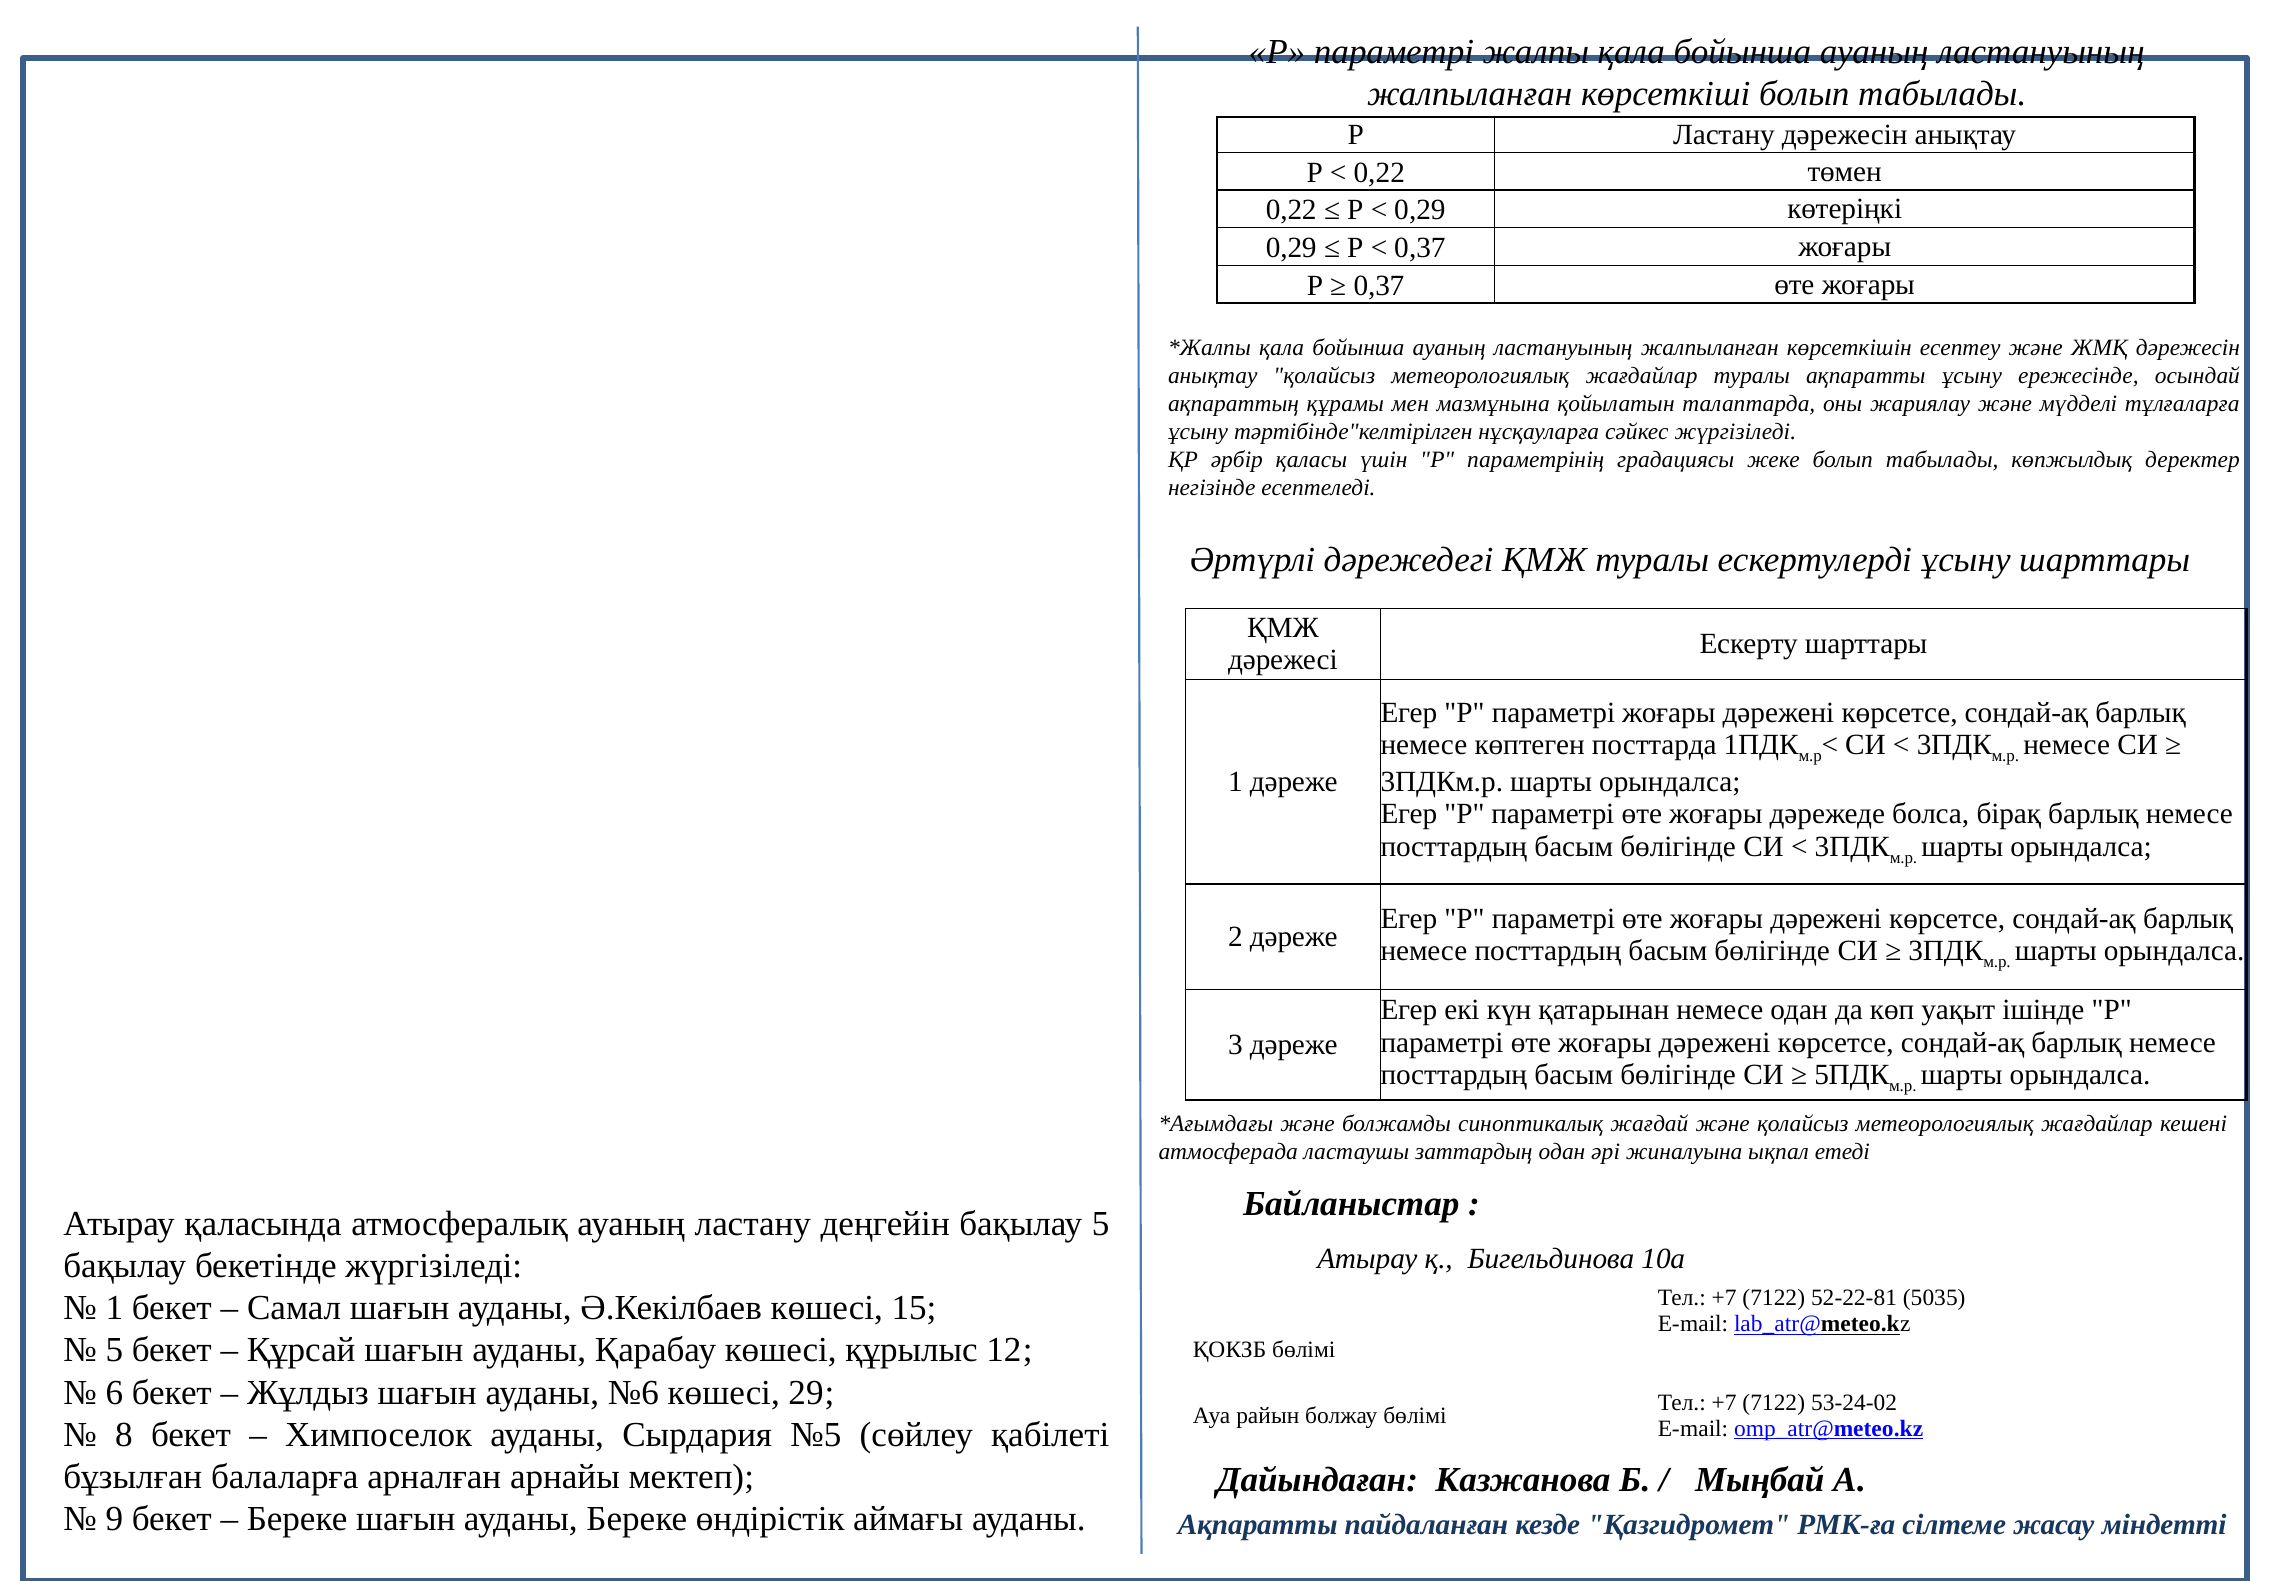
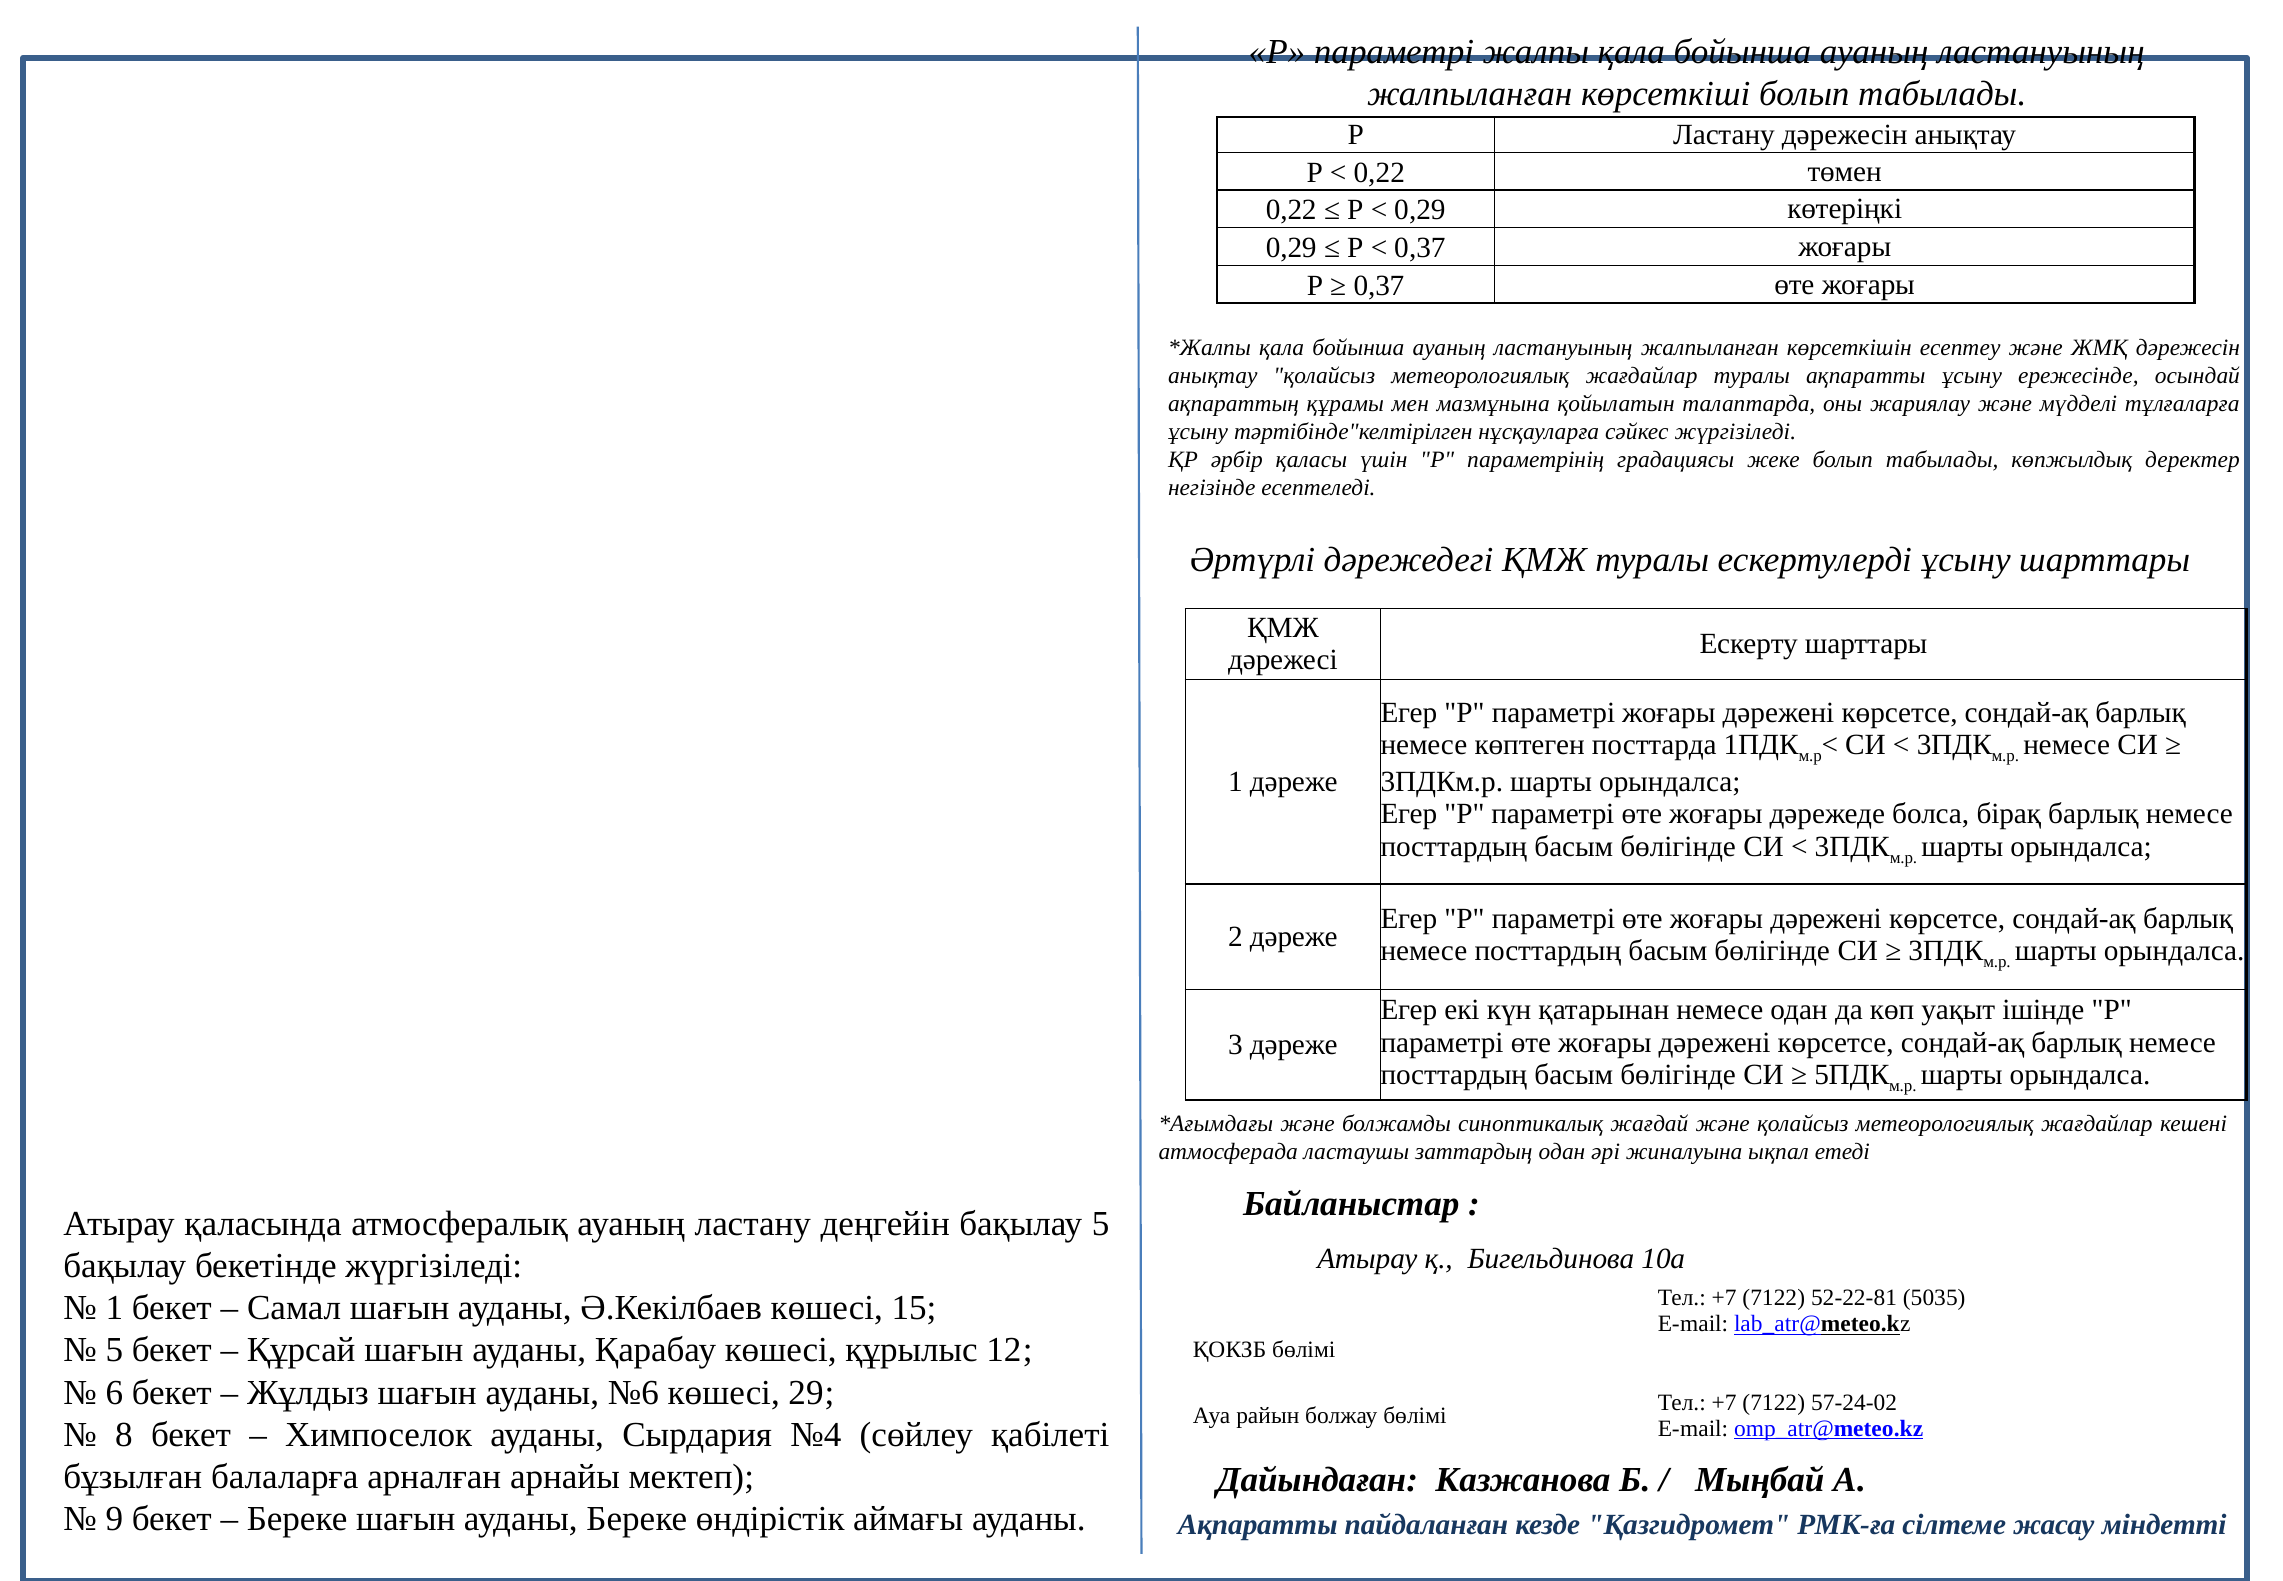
53-24-02: 53-24-02 -> 57-24-02
№5: №5 -> №4
